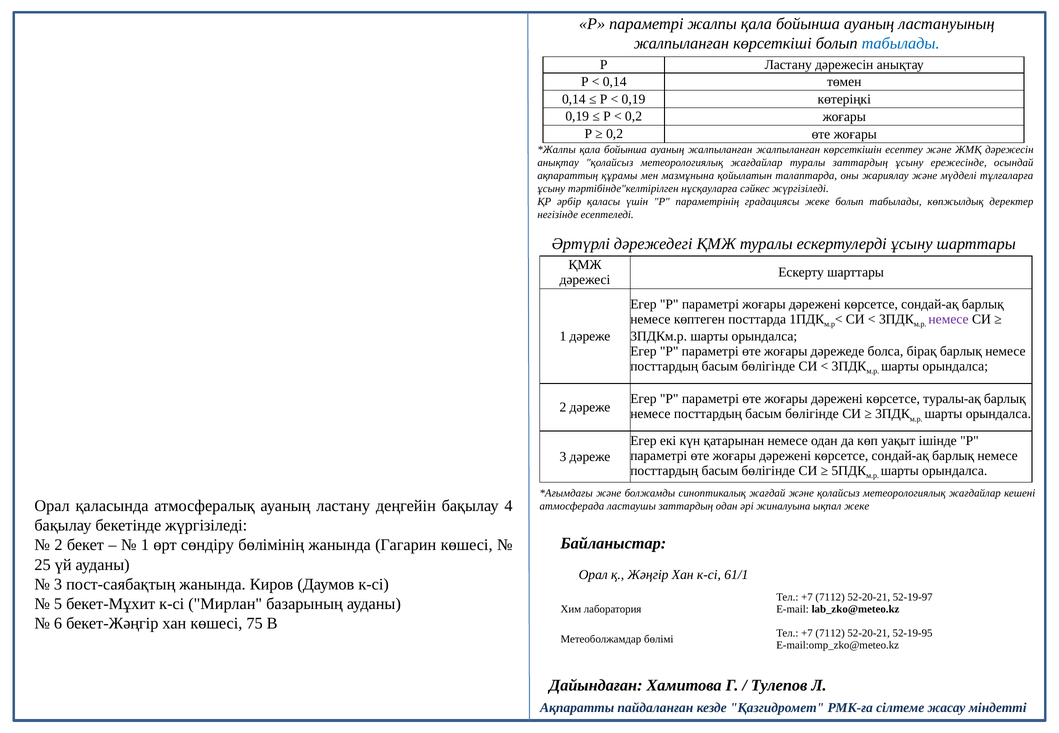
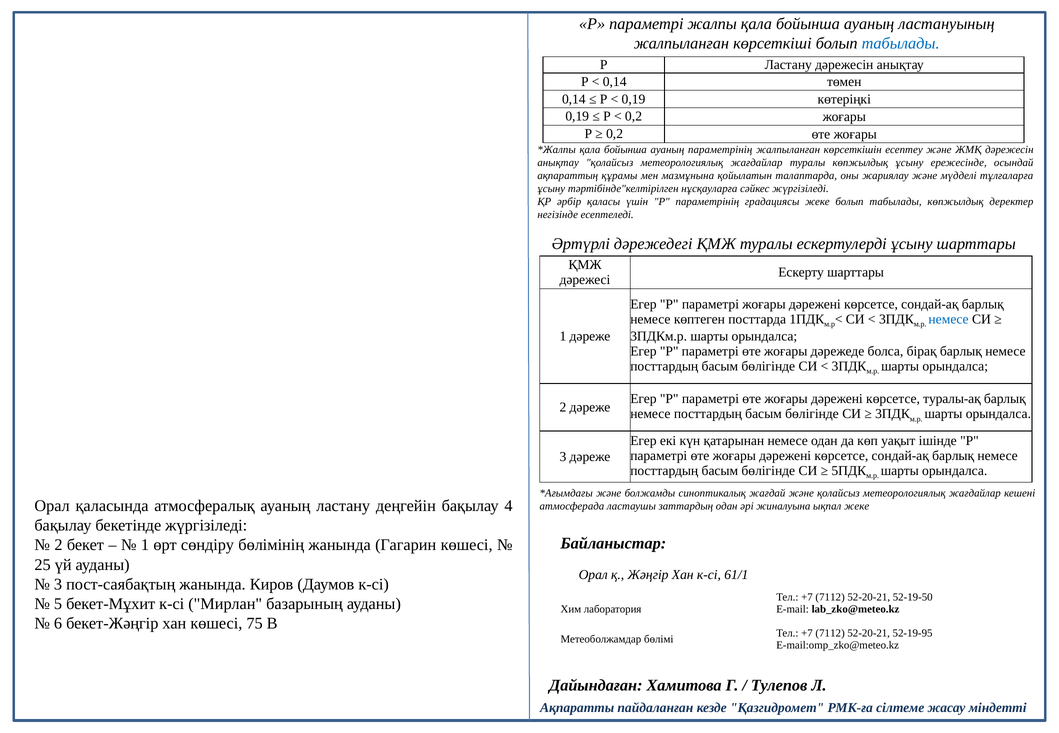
ауаның жалпыланған: жалпыланған -> параметрінің
туралы заттардың: заттардың -> көпжылдық
немесе at (949, 319) colour: purple -> blue
52-19-97: 52-19-97 -> 52-19-50
